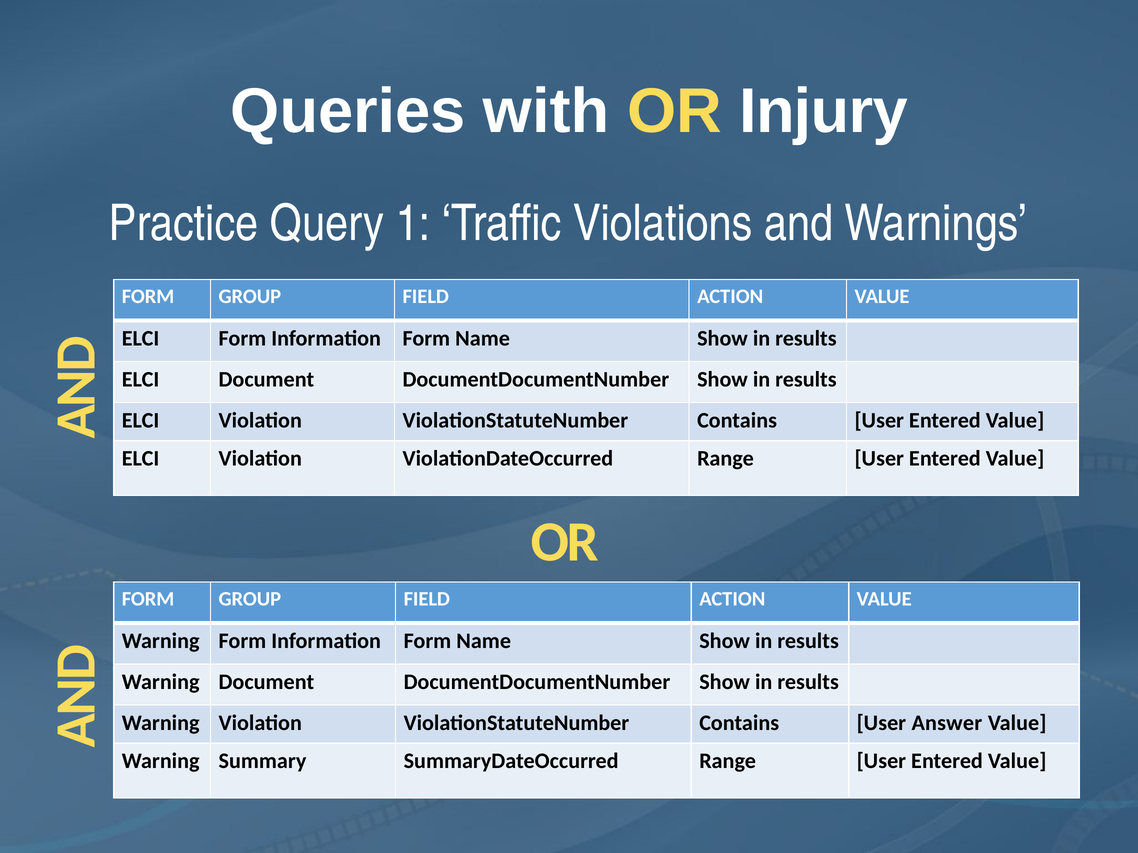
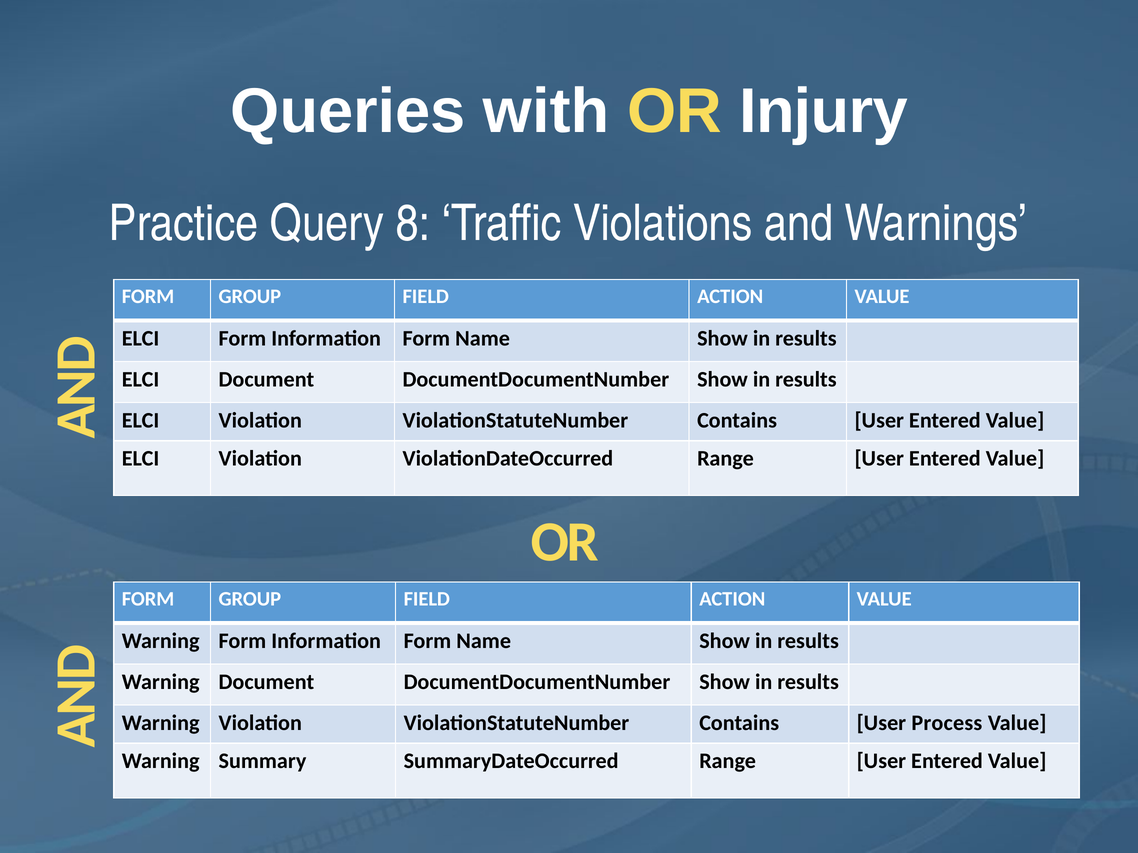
1: 1 -> 8
Answer: Answer -> Process
